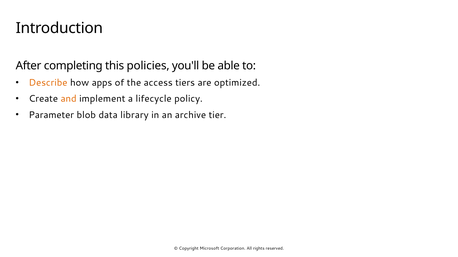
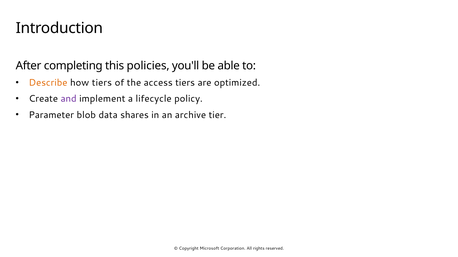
how apps: apps -> tiers
and colour: orange -> purple
library: library -> shares
